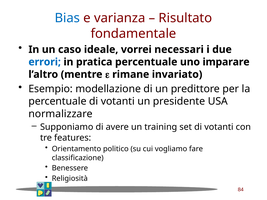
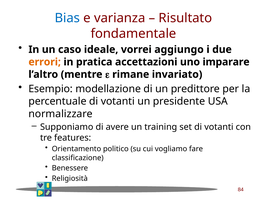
necessari: necessari -> aggiungo
errori colour: blue -> orange
pratica percentuale: percentuale -> accettazioni
